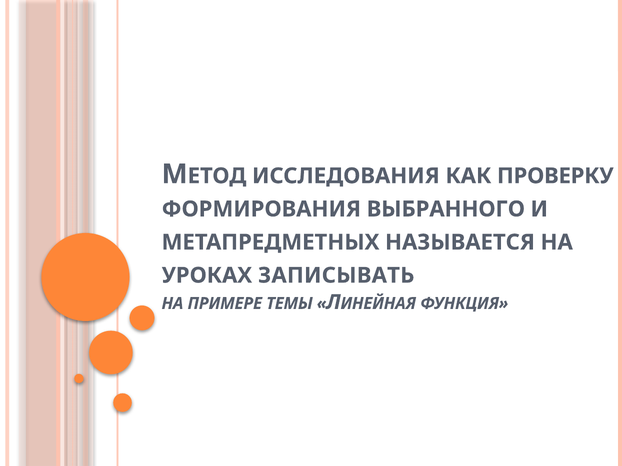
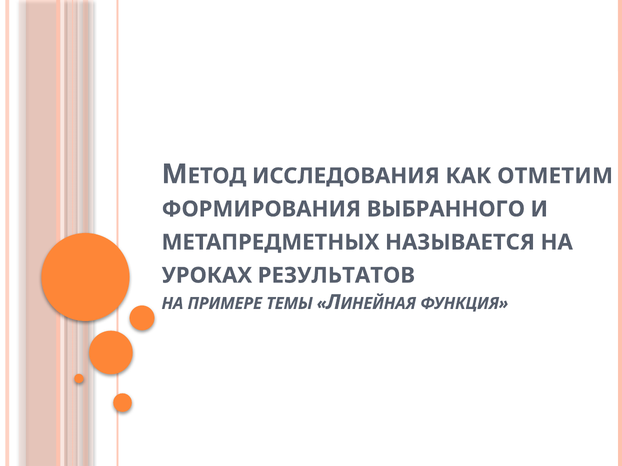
ПРОВЕРКУ: ПРОВЕРКУ -> ОТМЕТИМ
ЗАПИСЫВАТЬ: ЗАПИСЫВАТЬ -> РЕЗУЛЬТАТОВ
